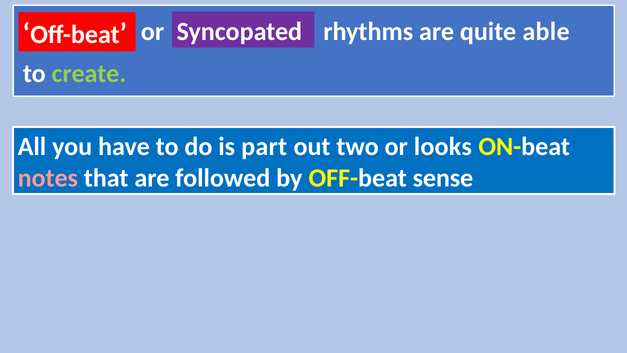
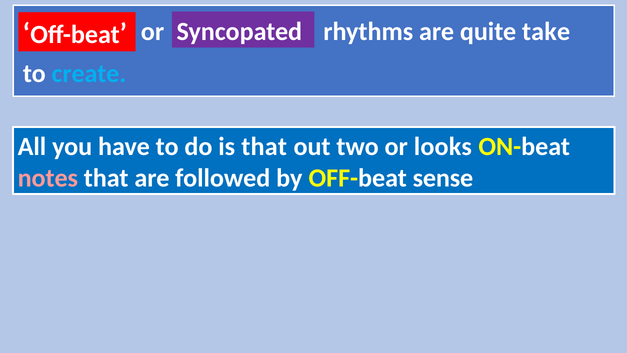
able: able -> take
create colour: light green -> light blue
is part: part -> that
